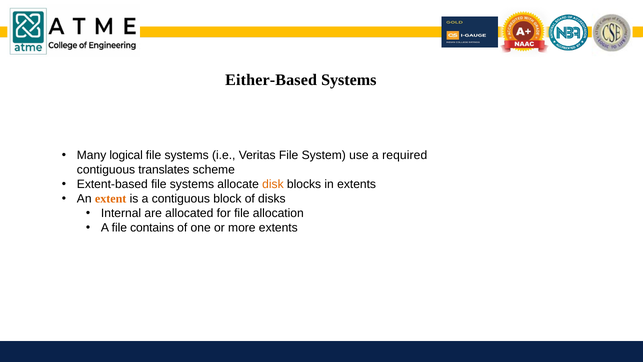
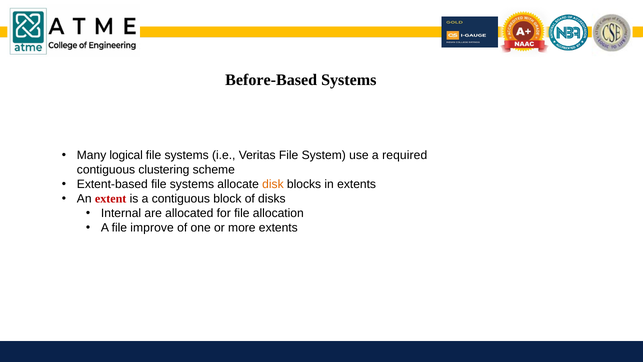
Either-Based: Either-Based -> Before-Based
translates: translates -> clustering
extent colour: orange -> red
contains: contains -> improve
